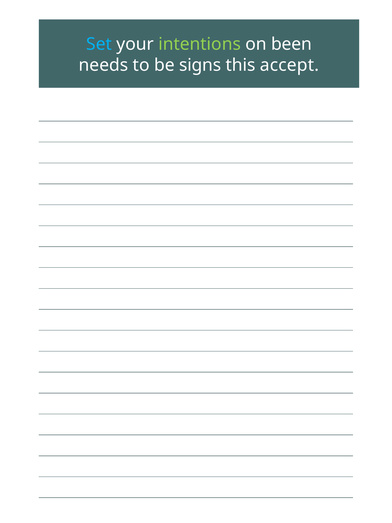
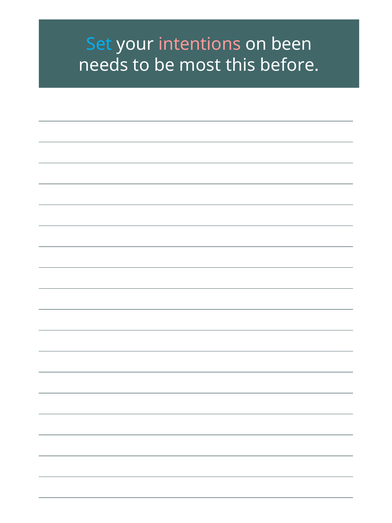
intentions colour: light green -> pink
signs: signs -> most
accept: accept -> before
